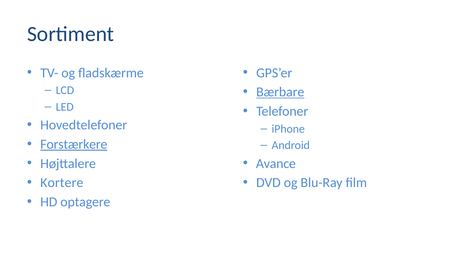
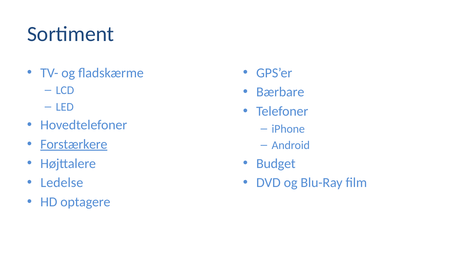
Bærbare underline: present -> none
Avance: Avance -> Budget
Kortere: Kortere -> Ledelse
